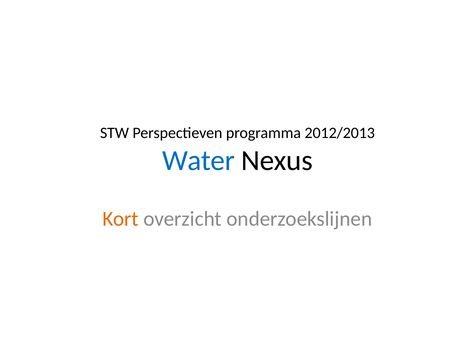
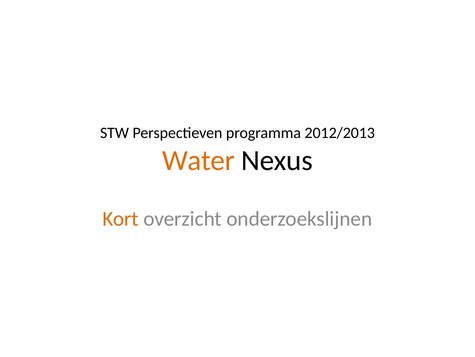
Water colour: blue -> orange
